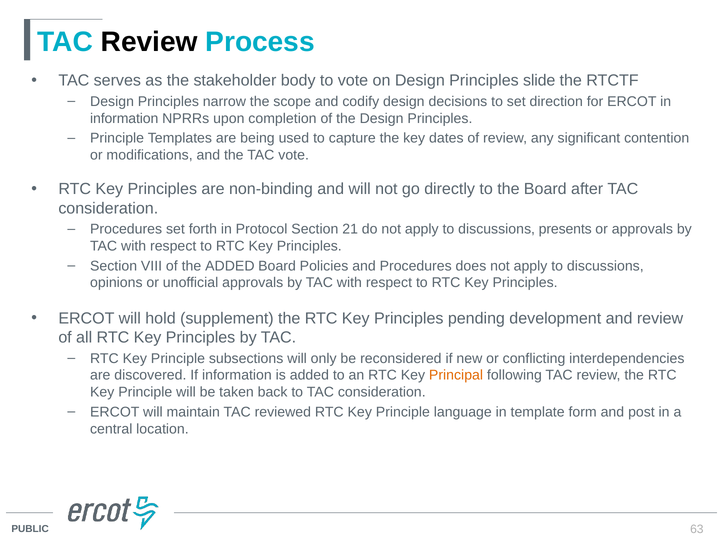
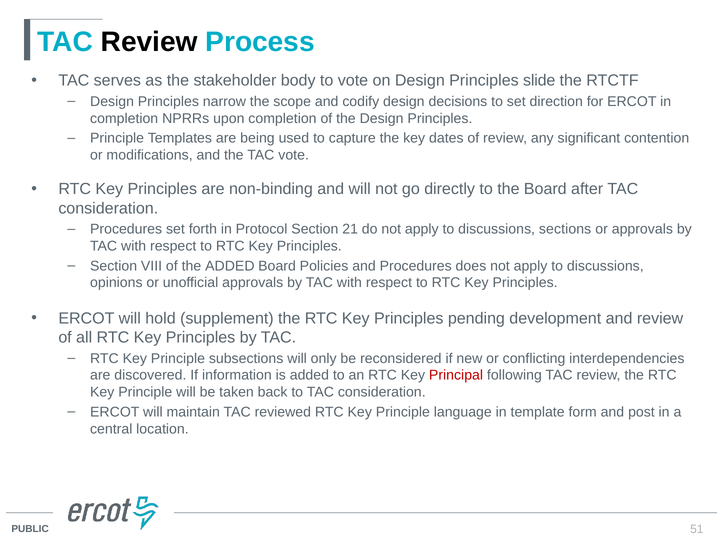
information at (124, 118): information -> completion
presents: presents -> sections
Principal colour: orange -> red
63: 63 -> 51
